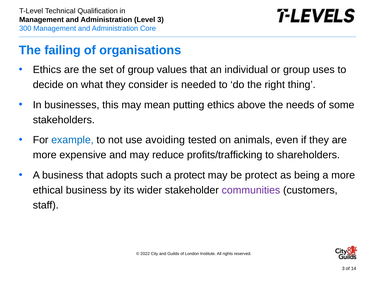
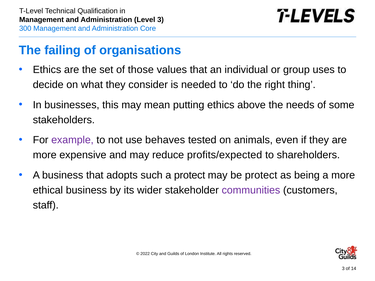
of group: group -> those
example colour: blue -> purple
avoiding: avoiding -> behaves
profits/trafficking: profits/trafficking -> profits/expected
